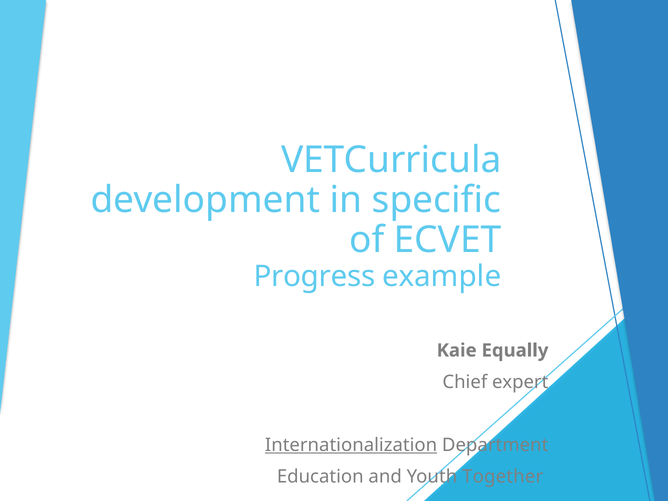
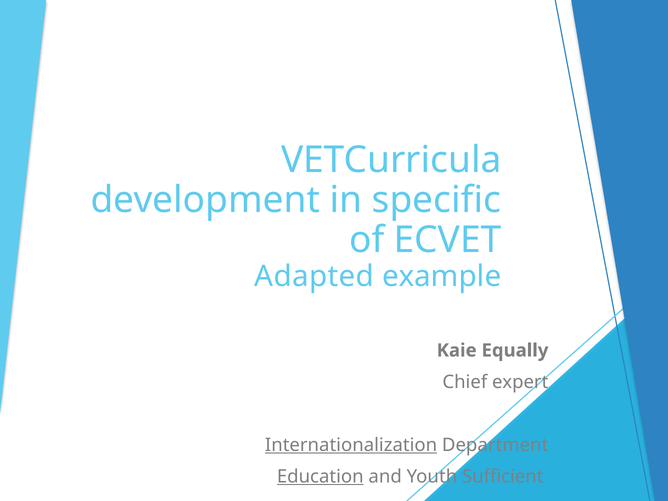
Progress: Progress -> Adapted
Education underline: none -> present
Together: Together -> Sufficient
